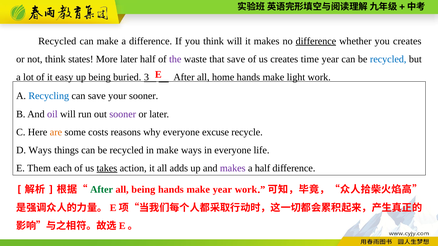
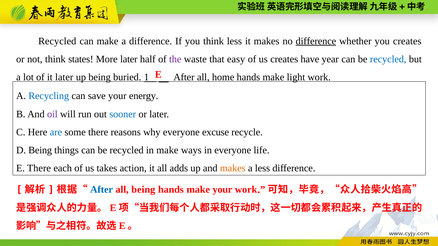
think will: will -> less
that save: save -> easy
time: time -> have
it easy: easy -> later
3: 3 -> 1
your sooner: sooner -> energy
sooner at (123, 114) colour: purple -> blue
are colour: orange -> blue
some costs: costs -> there
D Ways: Ways -> Being
E Them: Them -> There
takes underline: present -> none
makes at (233, 168) colour: purple -> orange
a half: half -> less
After at (102, 190) colour: green -> blue
make year: year -> your
